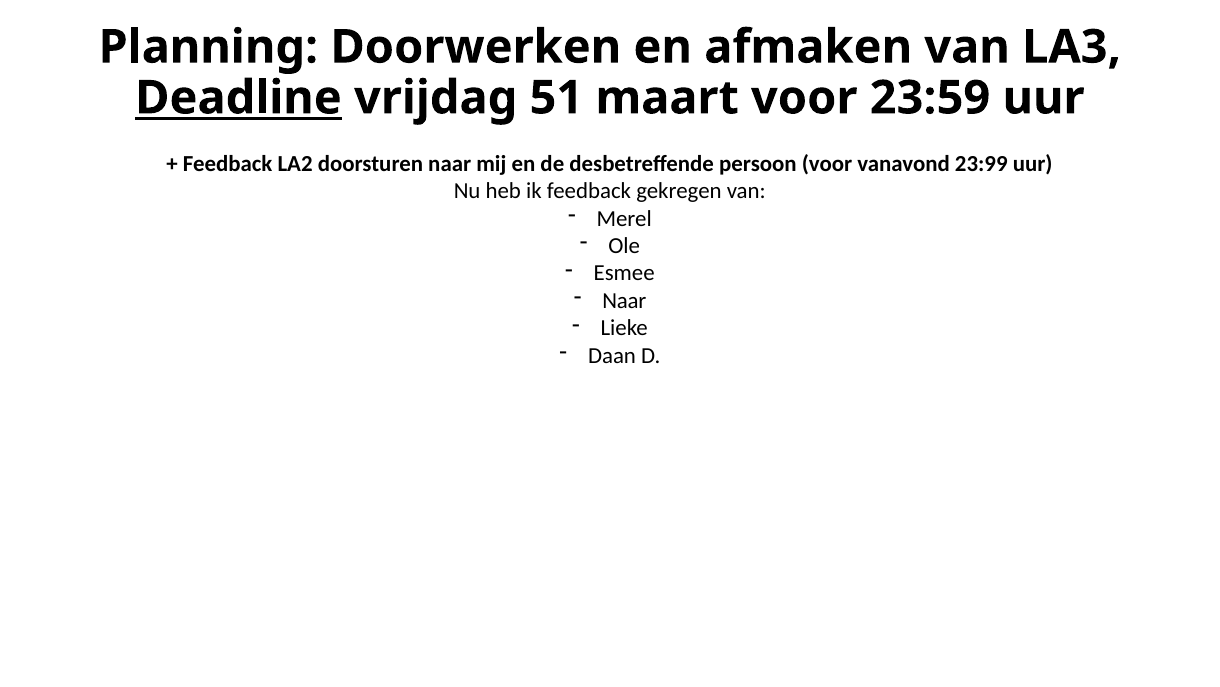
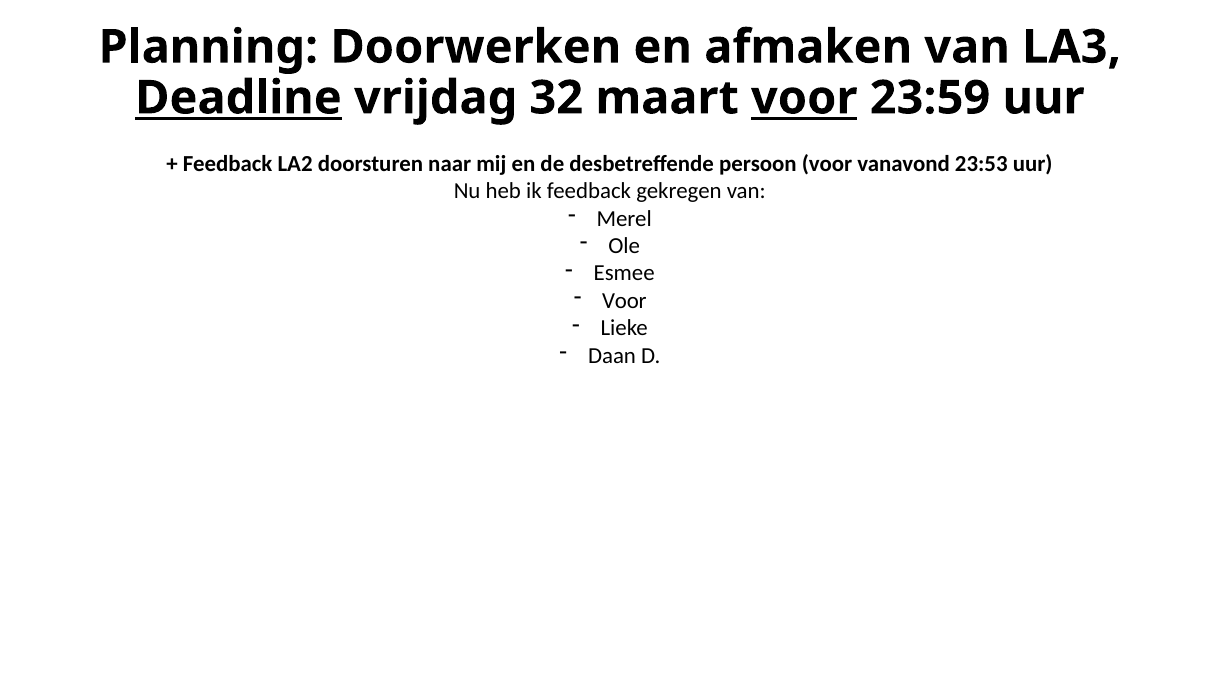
51: 51 -> 32
voor at (804, 98) underline: none -> present
23:99: 23:99 -> 23:53
Naar at (624, 301): Naar -> Voor
